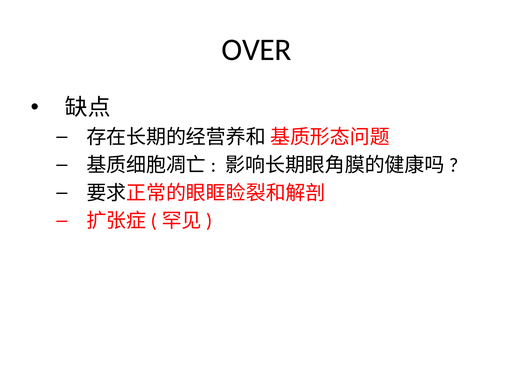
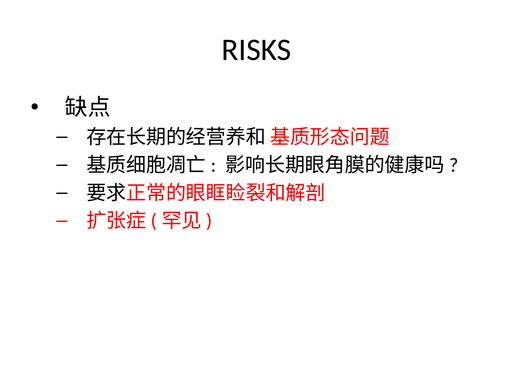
OVER: OVER -> RISKS
